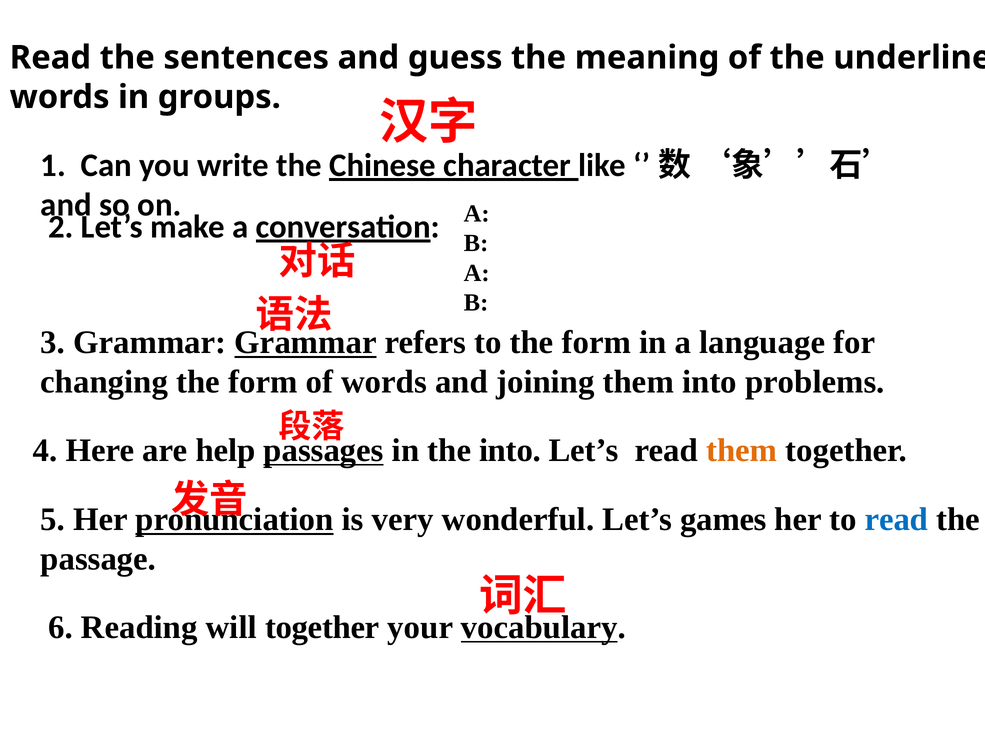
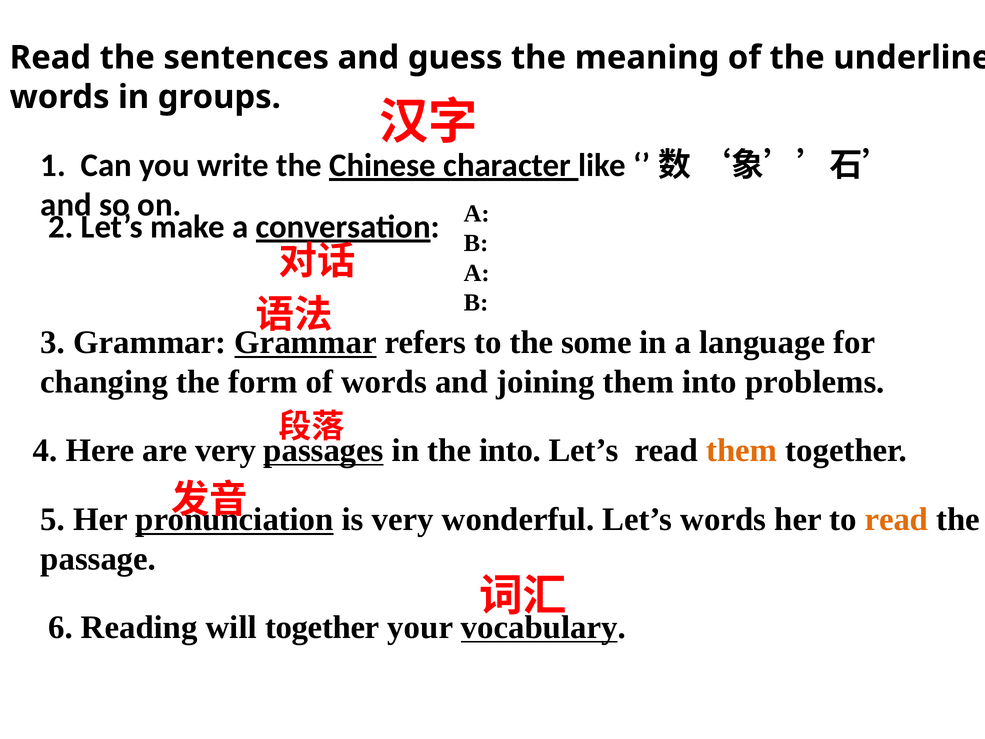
to the form: form -> some
are help: help -> very
Let’s games: games -> words
read at (897, 519) colour: blue -> orange
